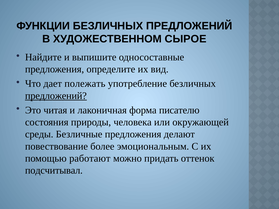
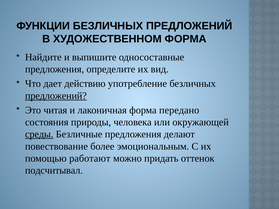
ХУДОЖЕСТВЕННОМ СЫРОЕ: СЫРОЕ -> ФОРМА
полежать: полежать -> действию
писателю: писателю -> передано
среды underline: none -> present
